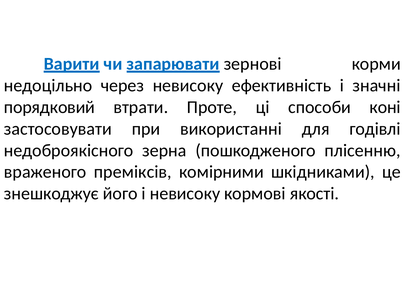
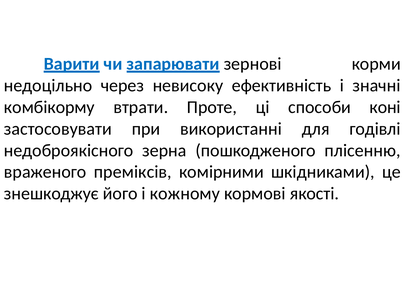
порядковий: порядковий -> комбікорму
і невисоку: невисоку -> кожному
